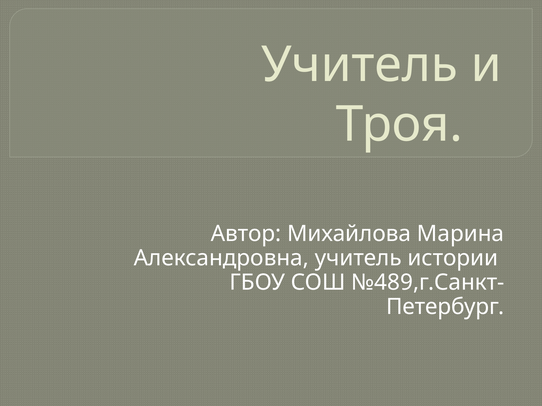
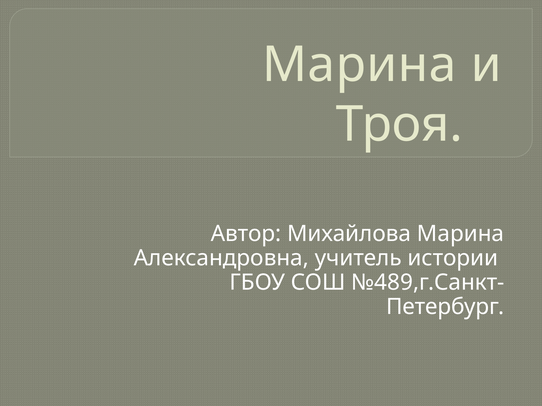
Учитель at (360, 65): Учитель -> Марина
